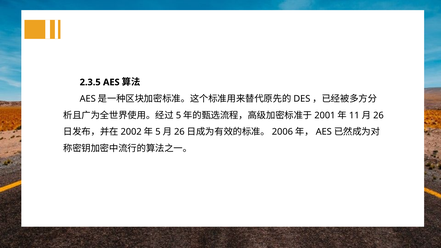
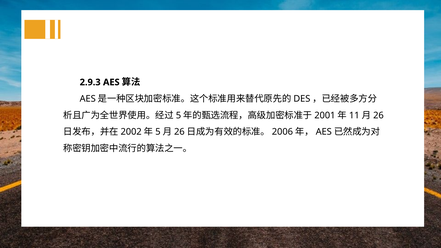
2.3.5: 2.3.5 -> 2.9.3
